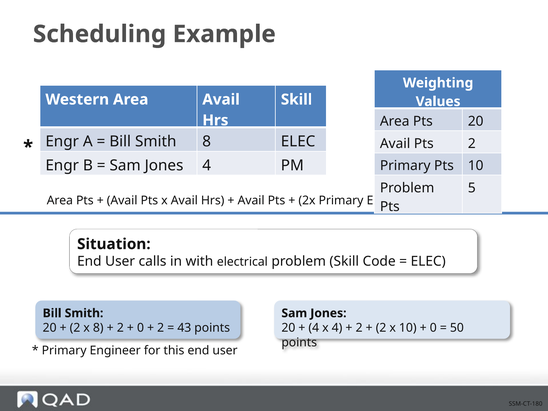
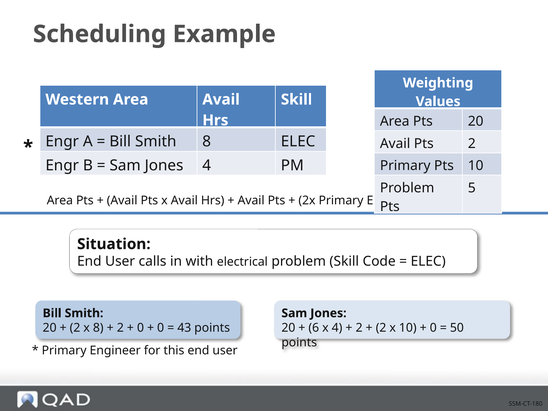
2 at (161, 328): 2 -> 0
4 at (314, 328): 4 -> 6
